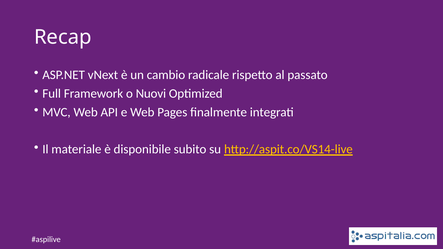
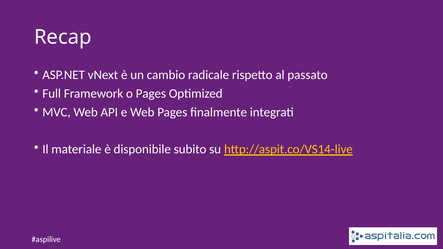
o Nuovi: Nuovi -> Pages
